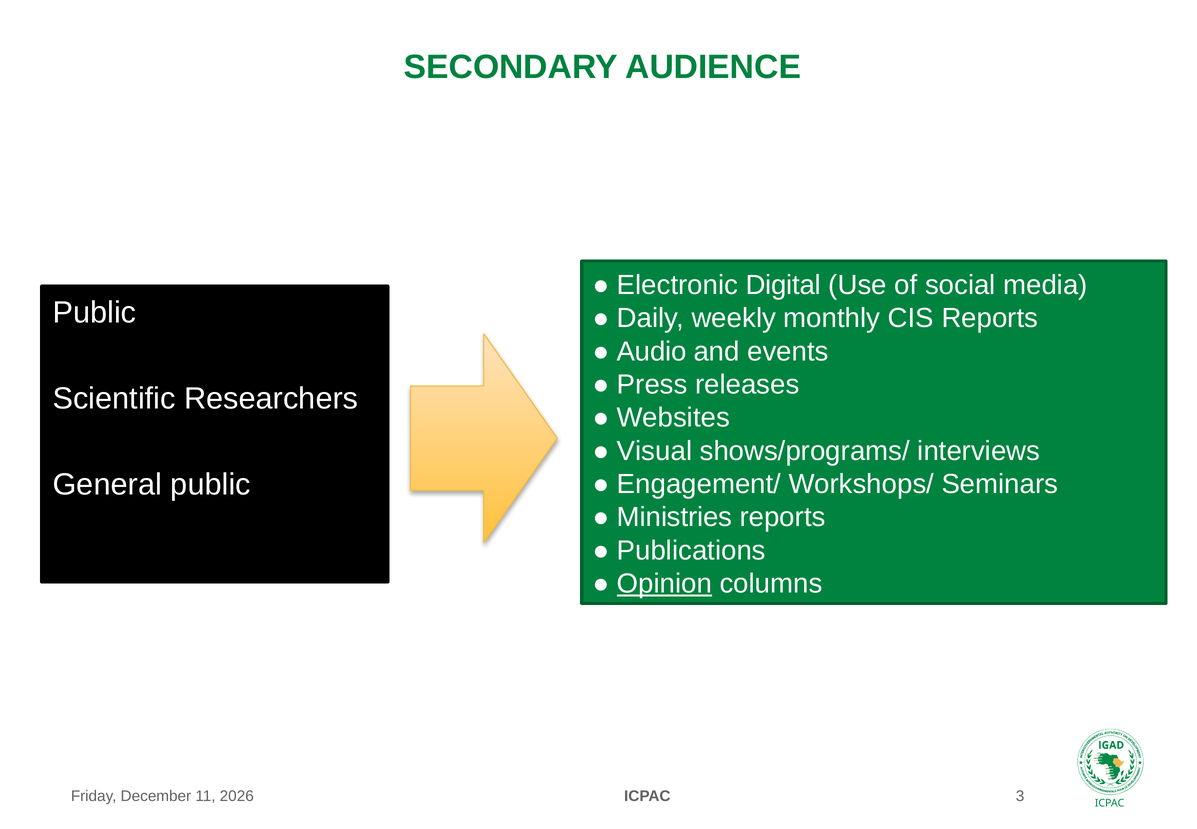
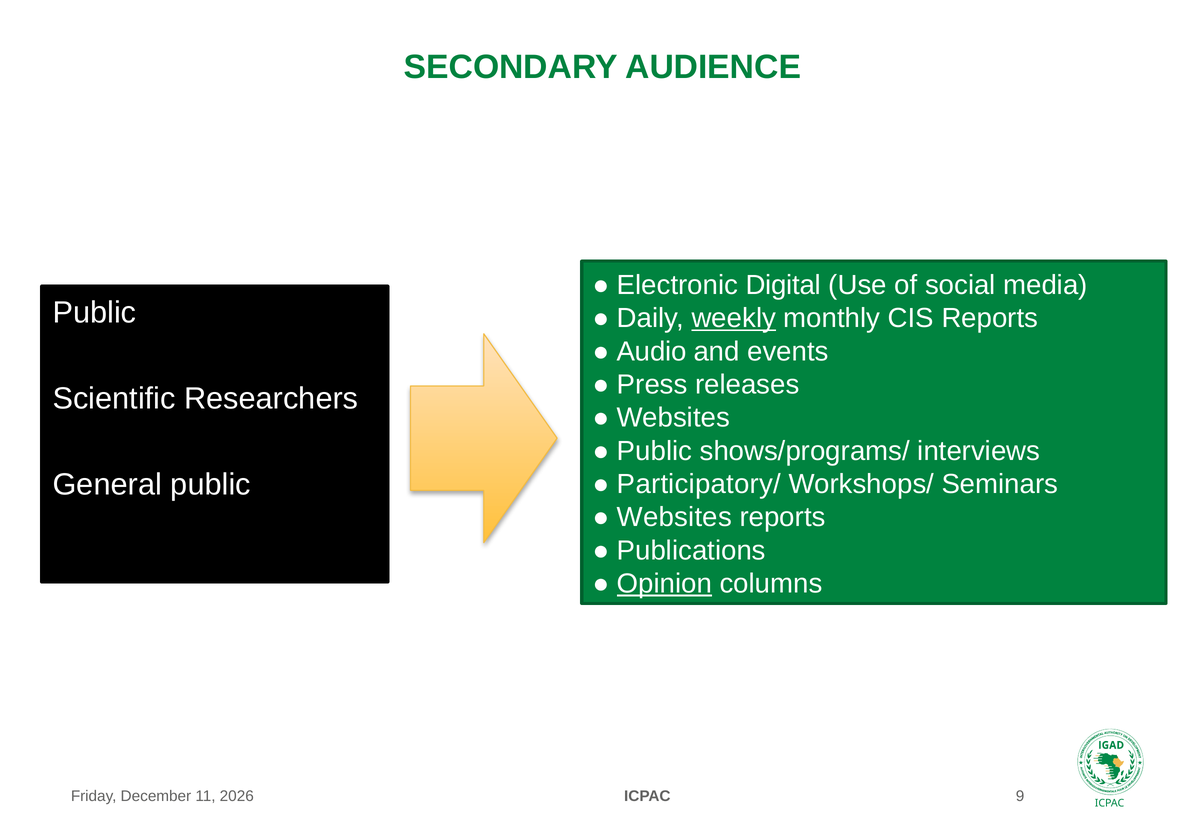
weekly underline: none -> present
Visual at (655, 451): Visual -> Public
Engagement/: Engagement/ -> Participatory/
Ministries at (675, 517): Ministries -> Websites
3: 3 -> 9
